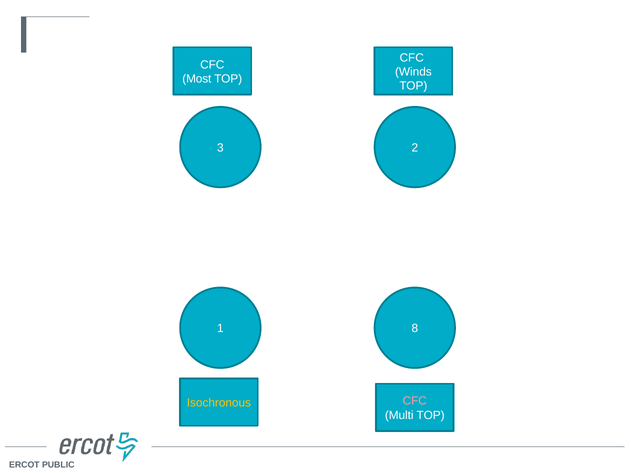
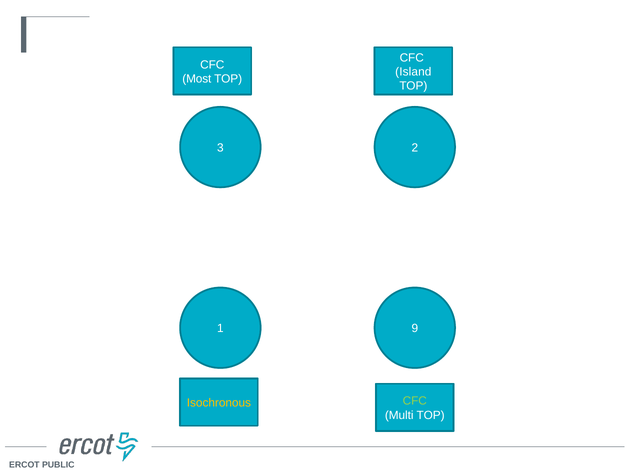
Winds: Winds -> Island
8: 8 -> 9
CFC at (415, 401) colour: pink -> light green
